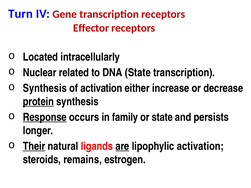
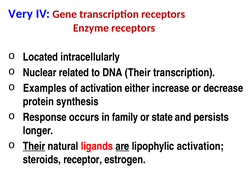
Turn: Turn -> Very
Effector: Effector -> Enzyme
DNA State: State -> Their
Synthesis at (45, 88): Synthesis -> Examples
protein underline: present -> none
Response underline: present -> none
remains: remains -> receptor
